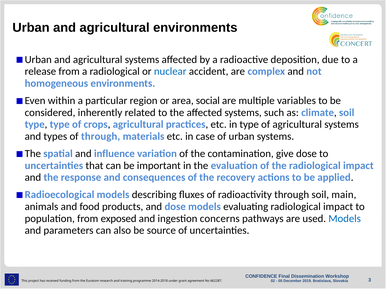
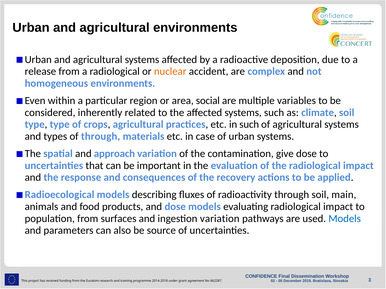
nuclear colour: blue -> orange
in type: type -> such
influence: influence -> approach
exposed: exposed -> surfaces
ingestion concerns: concerns -> variation
